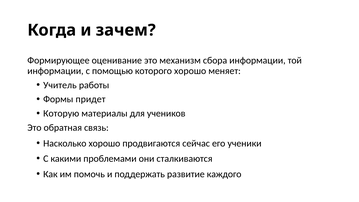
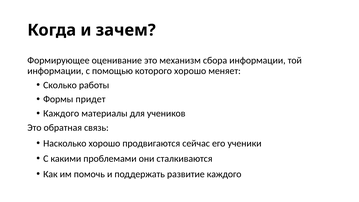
Учитель: Учитель -> Сколько
Которую at (61, 113): Которую -> Каждого
